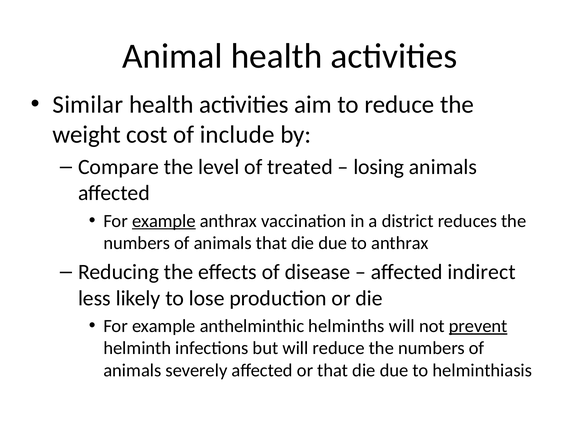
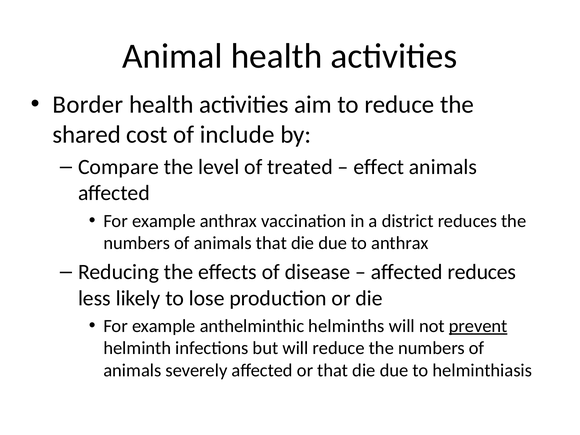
Similar: Similar -> Border
weight: weight -> shared
losing: losing -> effect
example at (164, 221) underline: present -> none
affected indirect: indirect -> reduces
